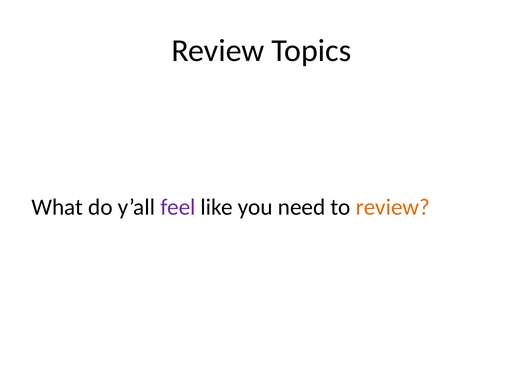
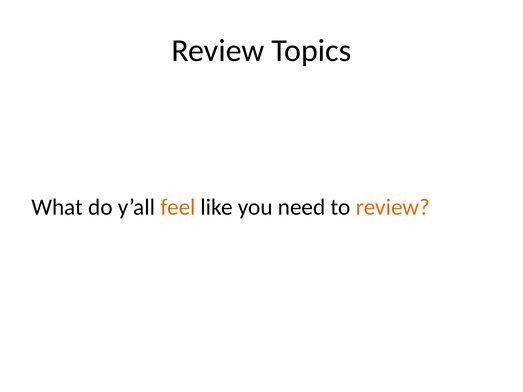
feel colour: purple -> orange
